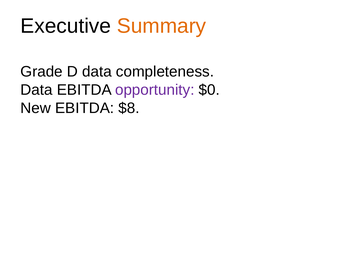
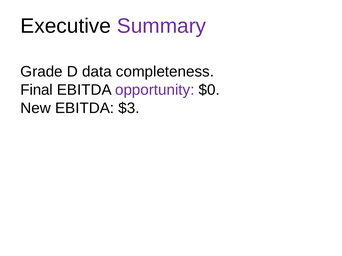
Summary colour: orange -> purple
Data at (37, 90): Data -> Final
$8: $8 -> $3
